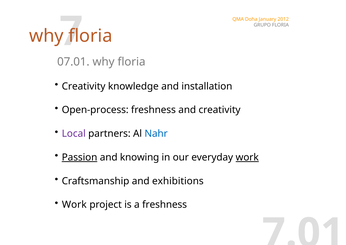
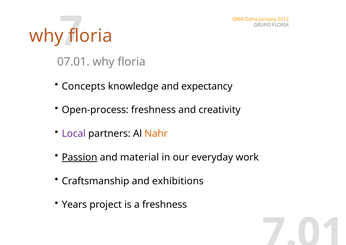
Creativity at (84, 86): Creativity -> Concepts
installation: installation -> expectancy
Nahr colour: blue -> orange
knowing: knowing -> material
work at (247, 157) underline: present -> none
Work at (74, 204): Work -> Years
